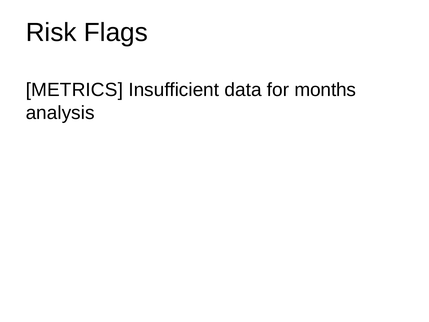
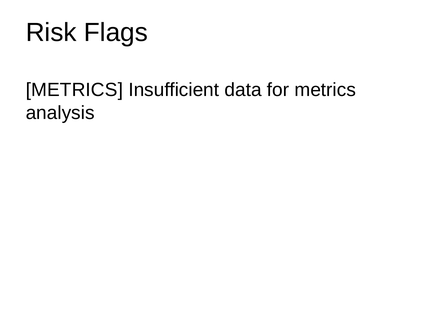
for months: months -> metrics
